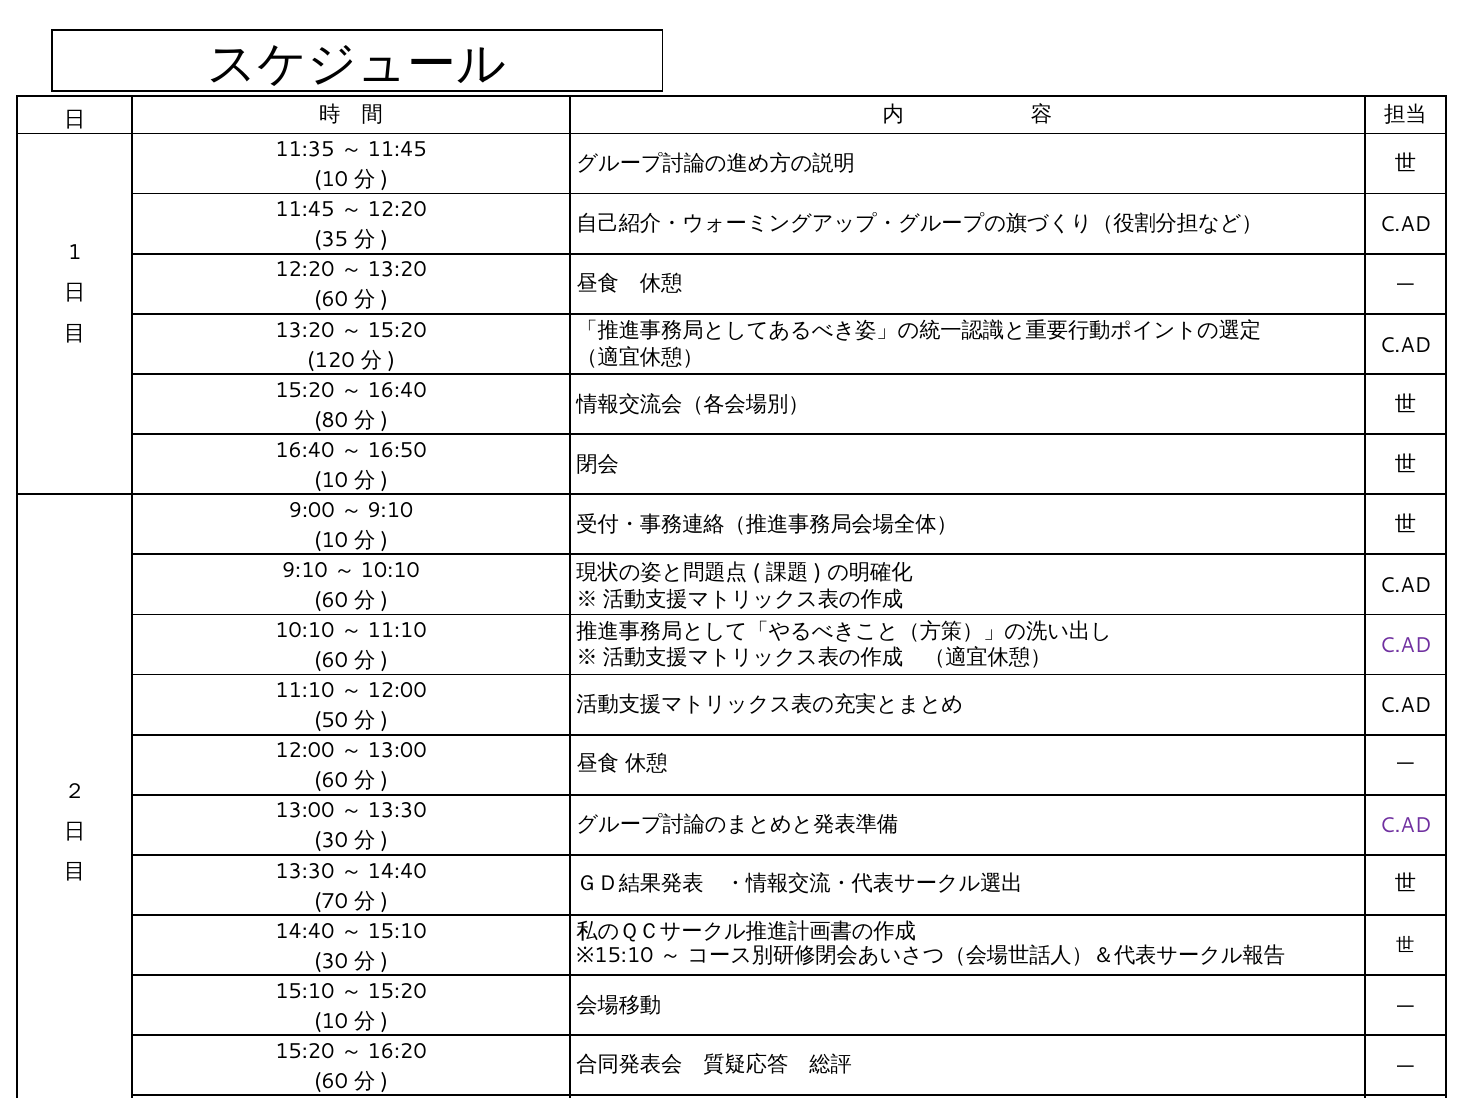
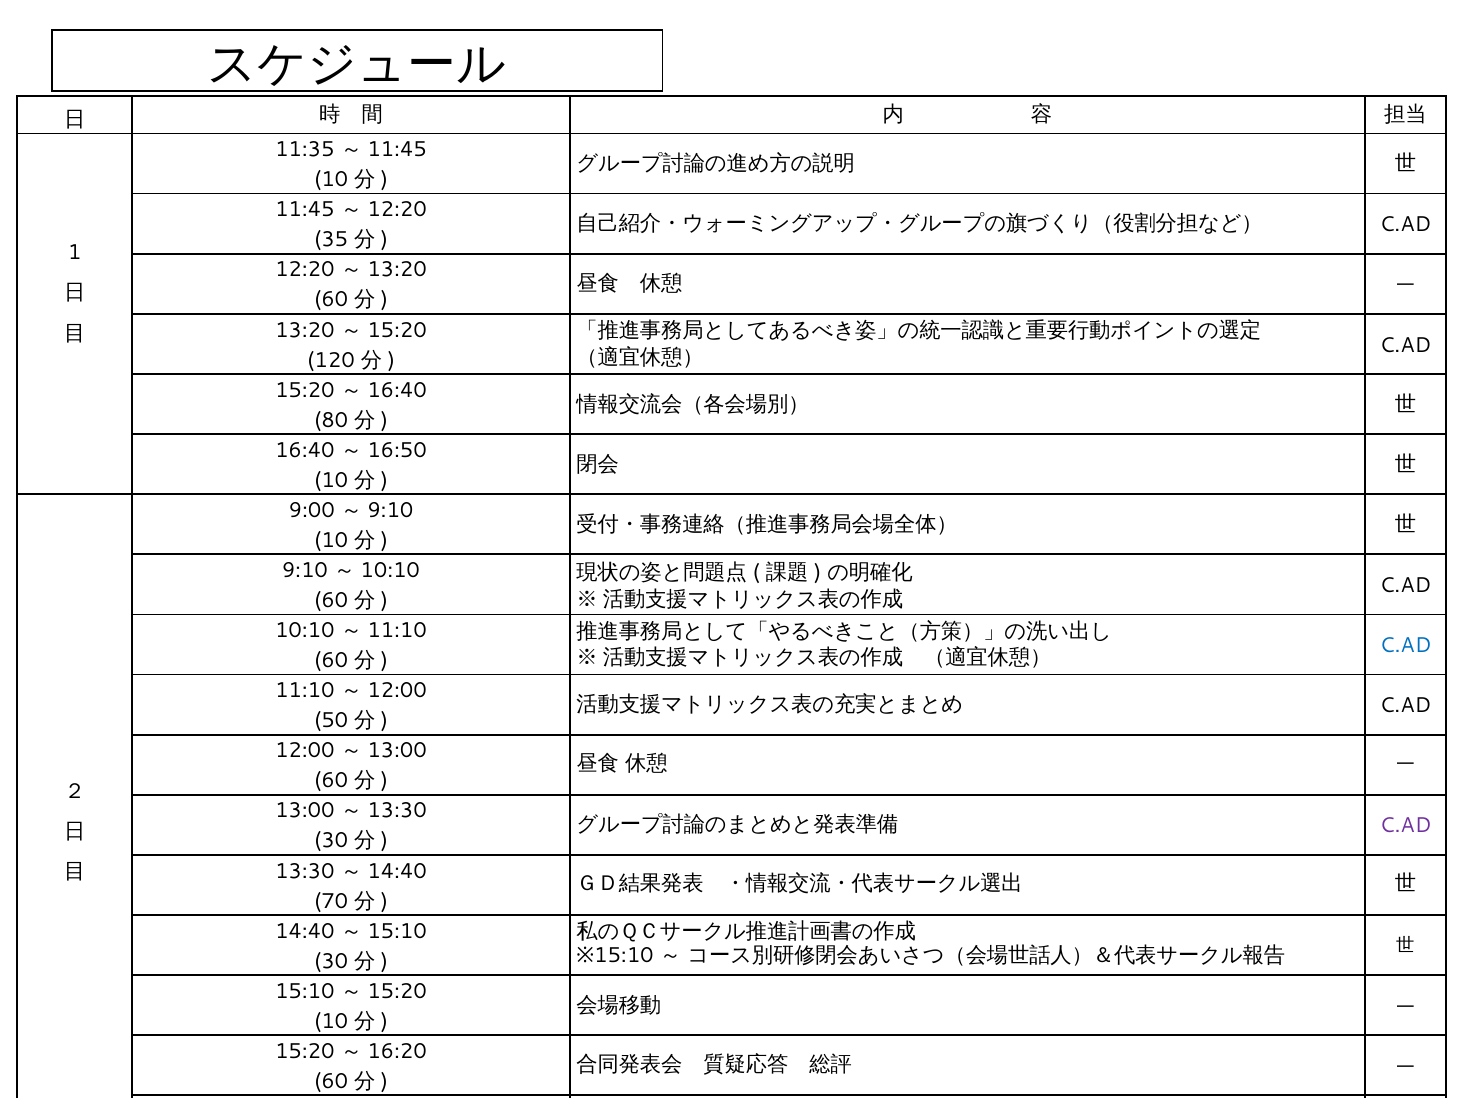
C.AD at (1406, 645) colour: purple -> blue
